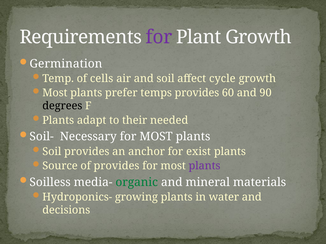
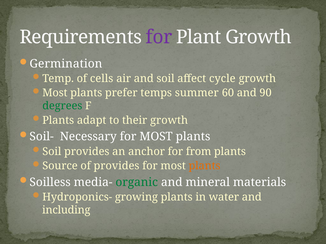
temps provides: provides -> summer
degrees colour: black -> green
their needed: needed -> growth
exist: exist -> from
plants at (205, 166) colour: purple -> orange
decisions: decisions -> including
